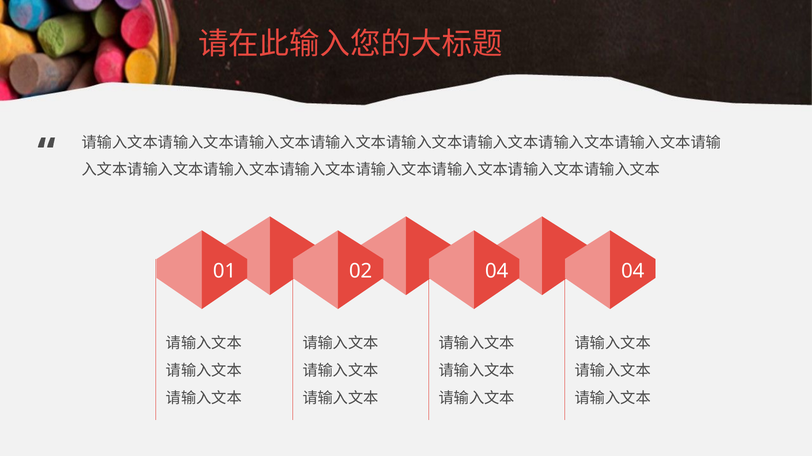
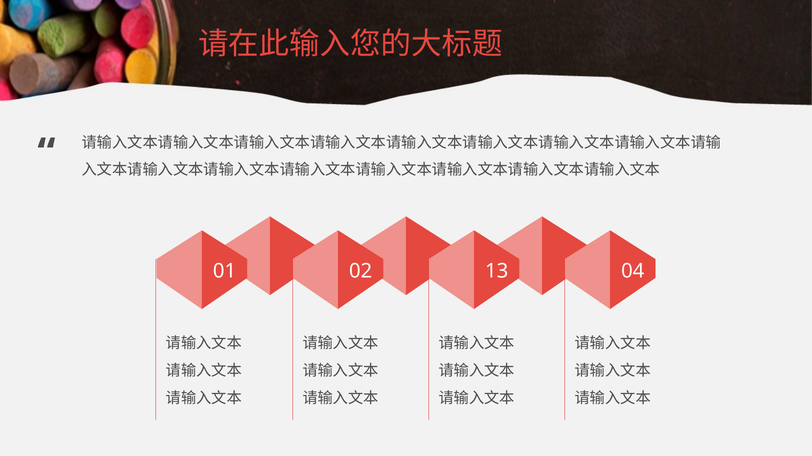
02 04: 04 -> 13
